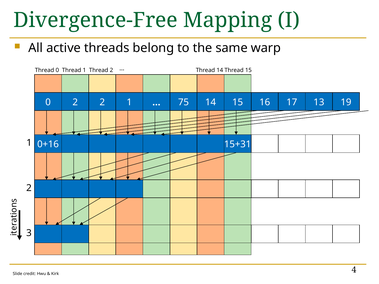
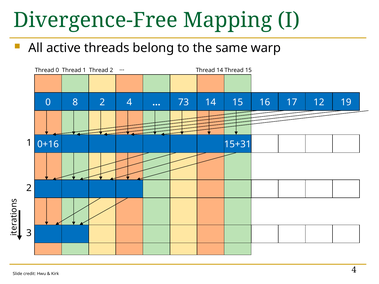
0 2: 2 -> 8
2 1: 1 -> 4
75: 75 -> 73
13: 13 -> 12
